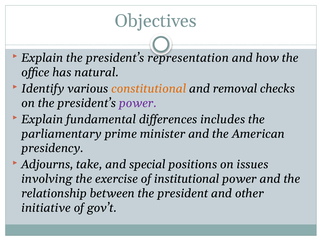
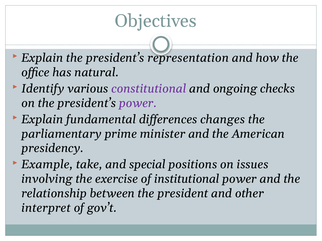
constitutional colour: orange -> purple
removal: removal -> ongoing
includes: includes -> changes
Adjourns: Adjourns -> Example
initiative: initiative -> interpret
